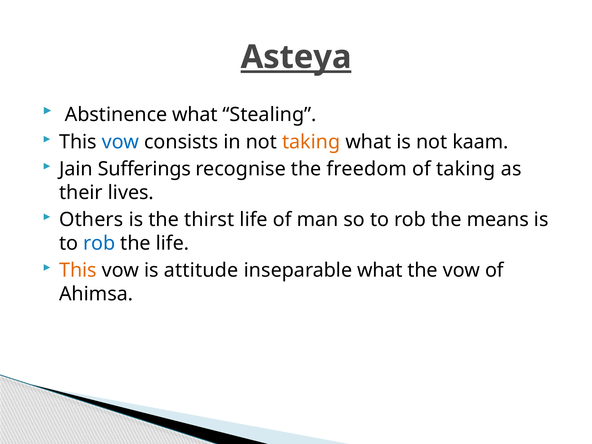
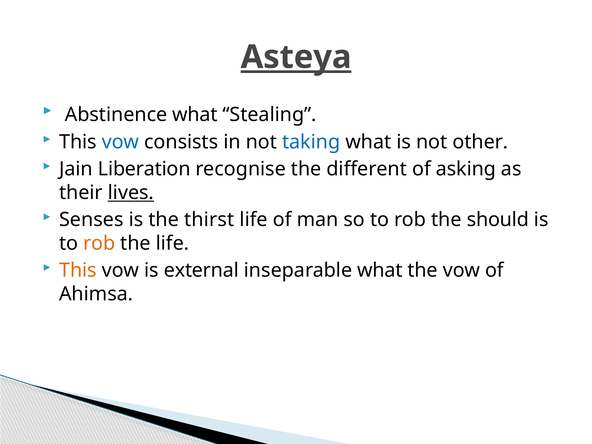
taking at (311, 142) colour: orange -> blue
kaam: kaam -> other
Sufferings: Sufferings -> Liberation
freedom: freedom -> different
of taking: taking -> asking
lives underline: none -> present
Others: Others -> Senses
means: means -> should
rob at (99, 243) colour: blue -> orange
attitude: attitude -> external
